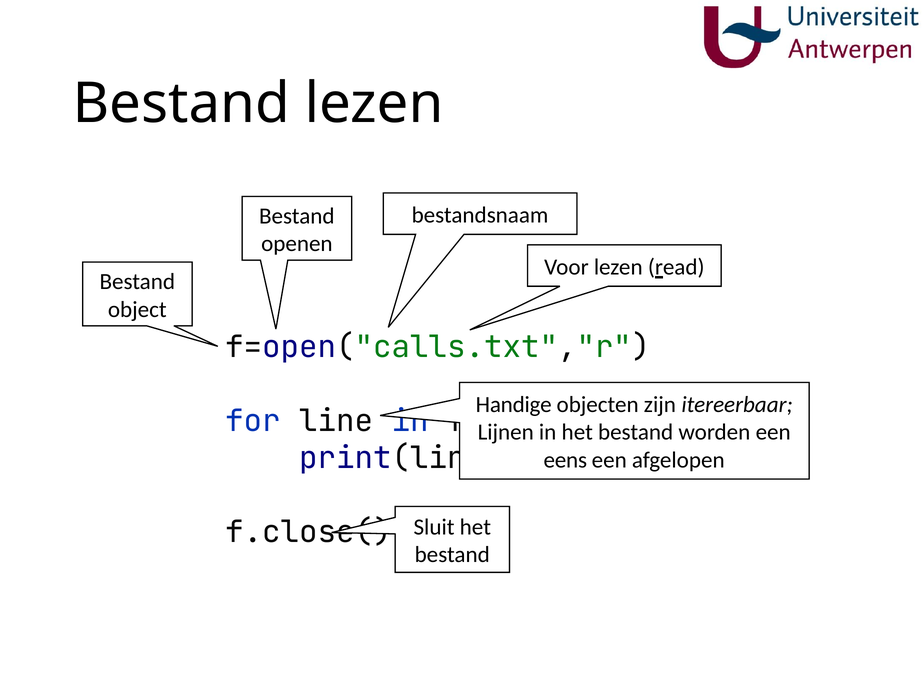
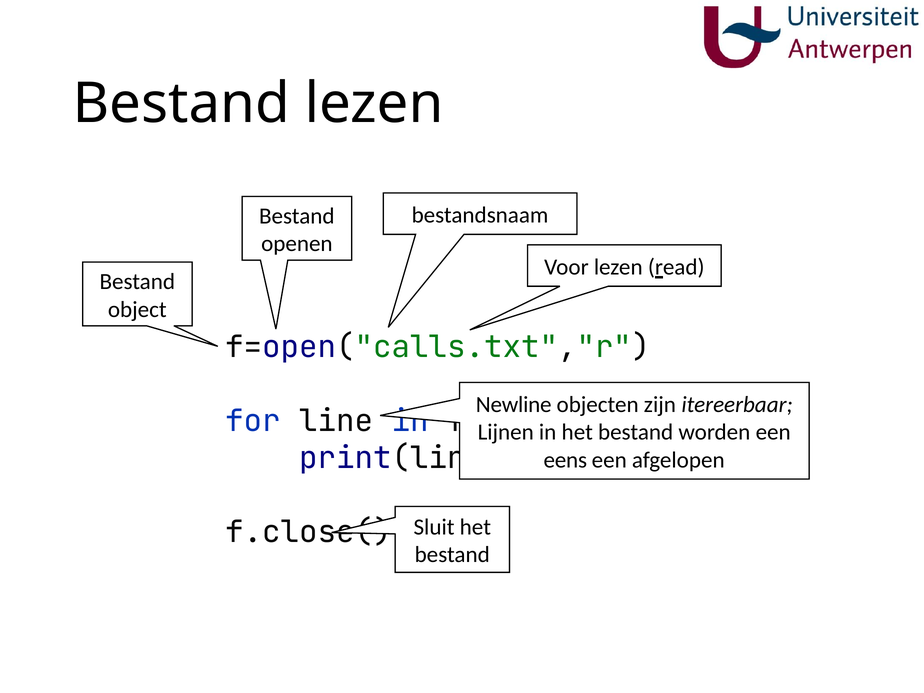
Handige: Handige -> Newline
